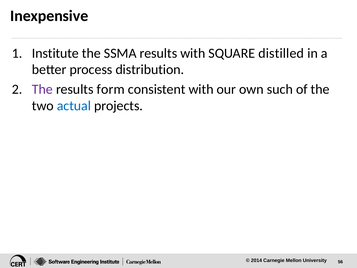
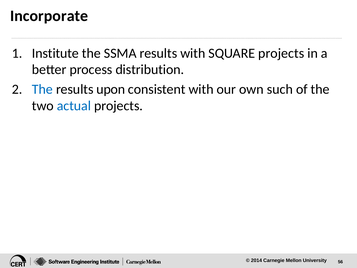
Inexpensive: Inexpensive -> Incorporate
SQUARE distilled: distilled -> projects
The at (42, 89) colour: purple -> blue
form: form -> upon
